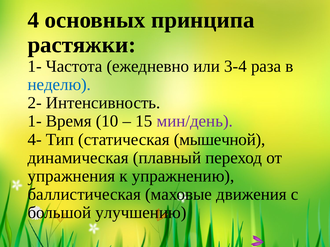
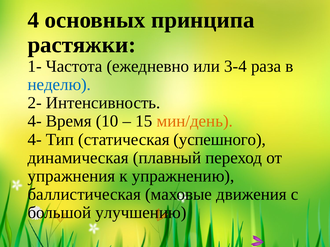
1- at (35, 121): 1- -> 4-
мин/день colour: purple -> orange
мышечной: мышечной -> успешного
